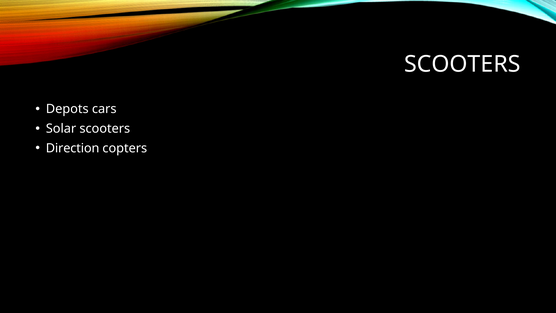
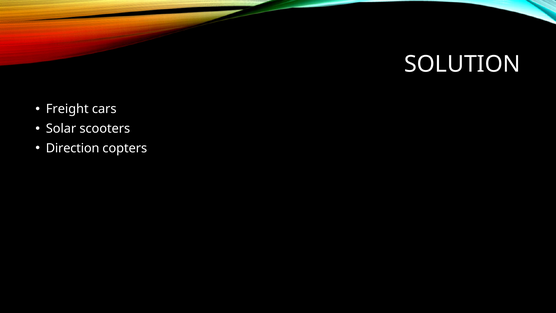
SCOOTERS at (462, 64): SCOOTERS -> SOLUTION
Depots: Depots -> Freight
